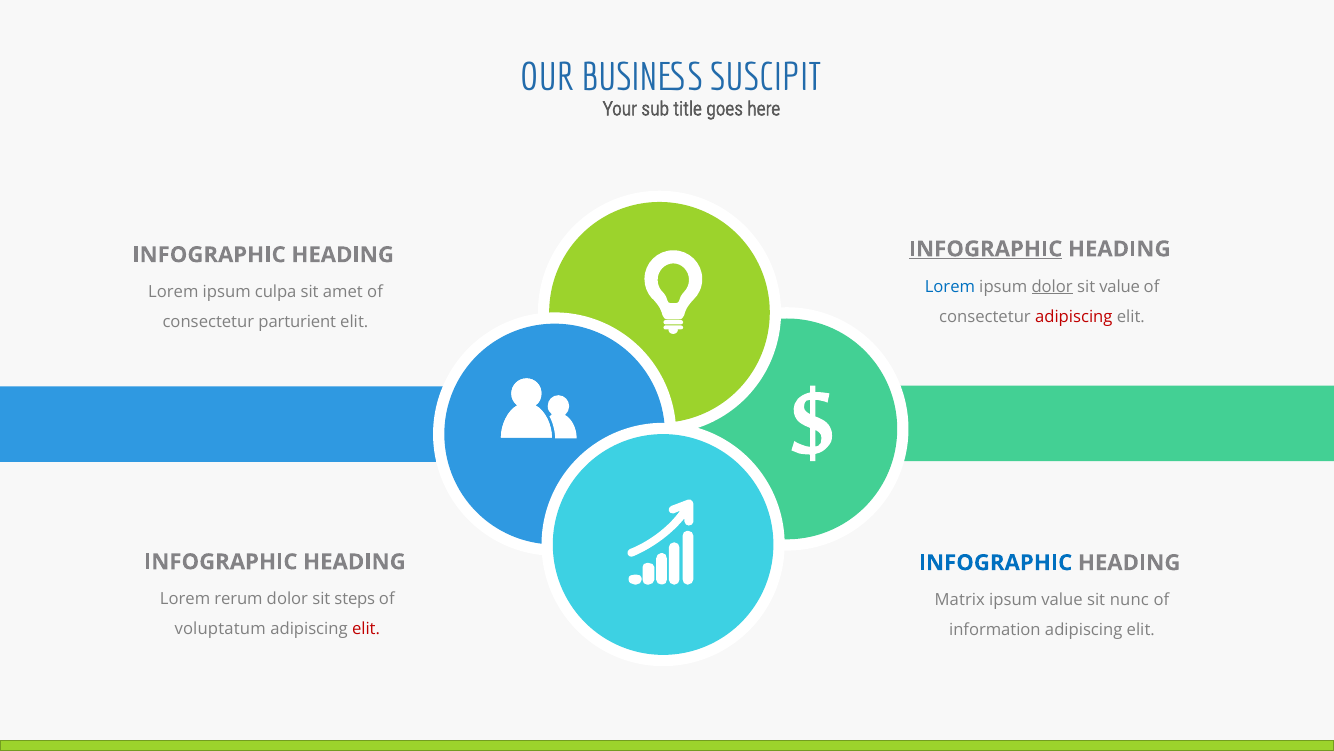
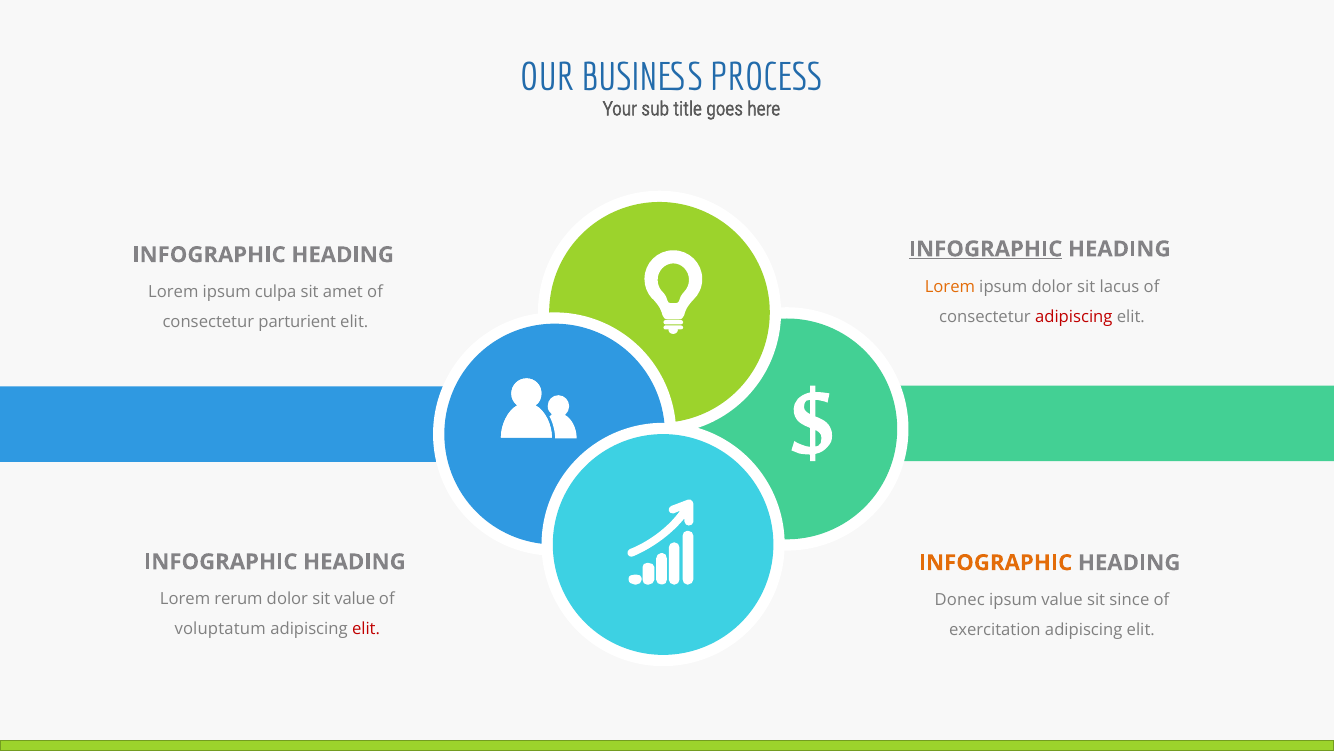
SUSCIPIT: SUSCIPIT -> PROCESS
Lorem at (950, 286) colour: blue -> orange
dolor at (1052, 286) underline: present -> none
sit value: value -> lacus
INFOGRAPHIC at (995, 562) colour: blue -> orange
sit steps: steps -> value
Matrix: Matrix -> Donec
nunc: nunc -> since
information: information -> exercitation
